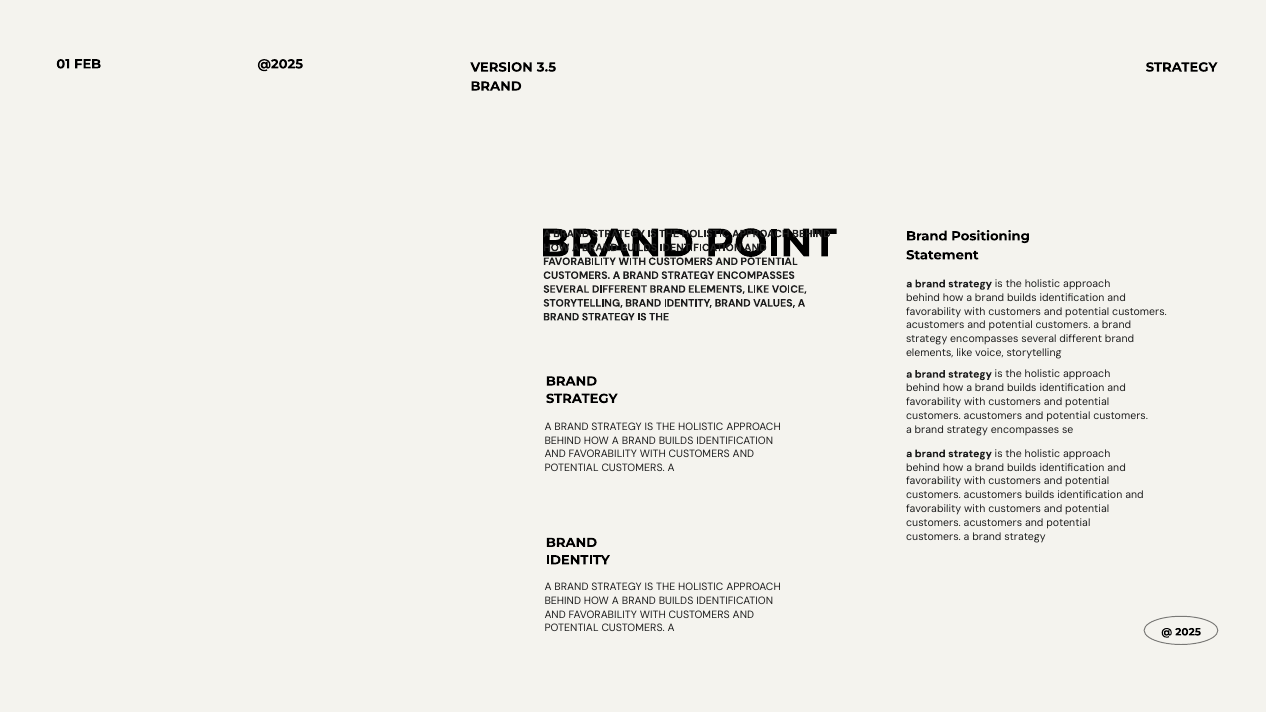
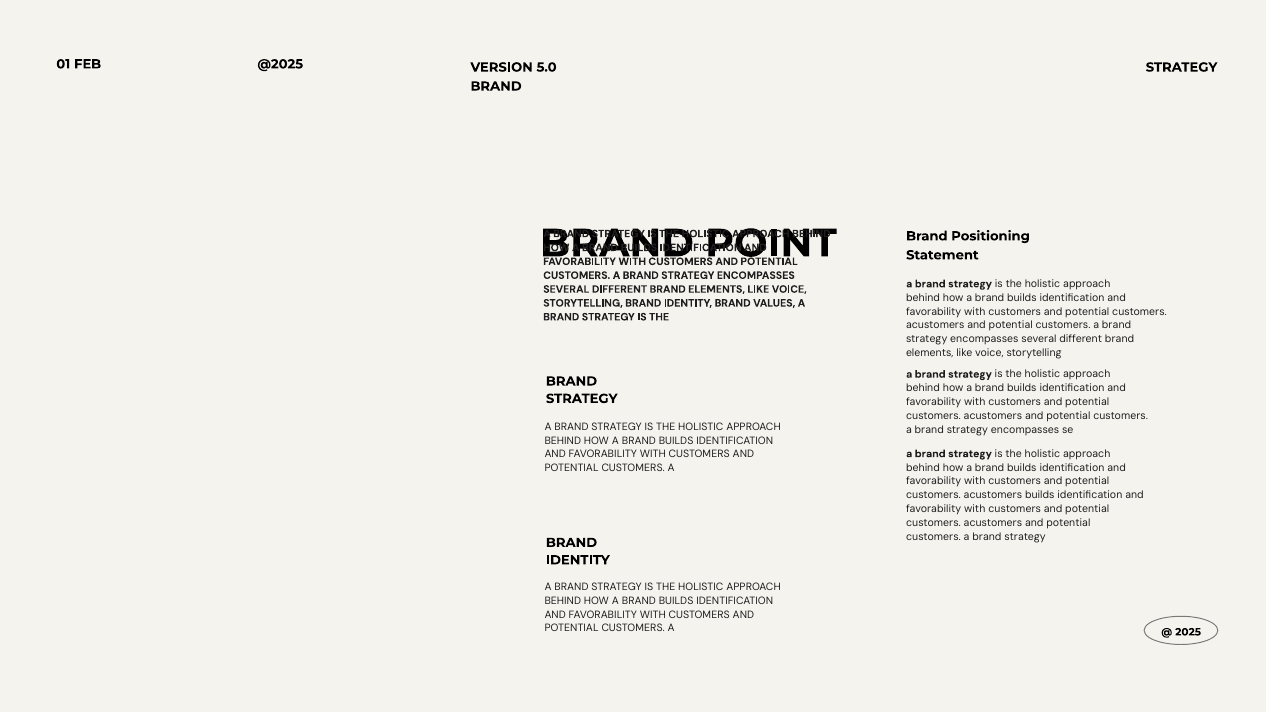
3.5: 3.5 -> 5.0
